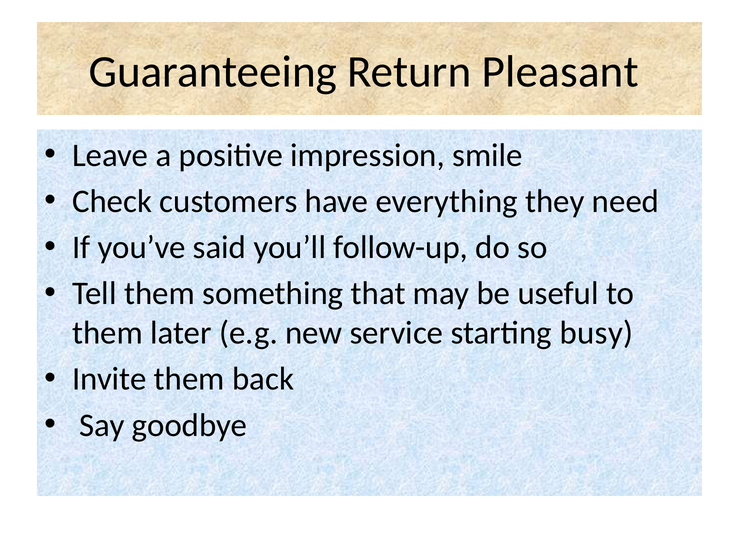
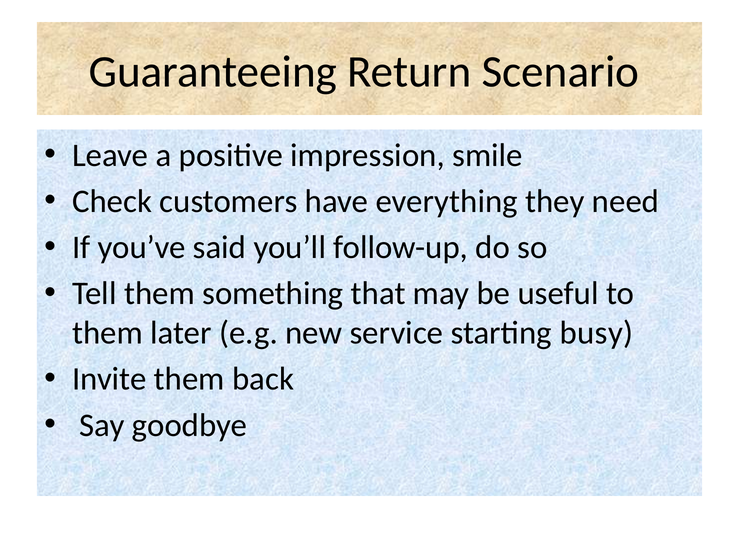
Pleasant: Pleasant -> Scenario
